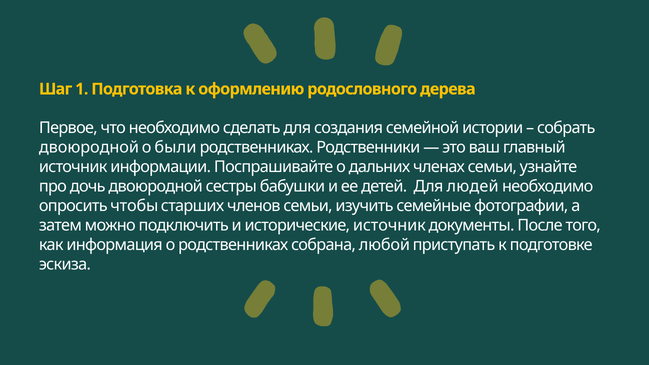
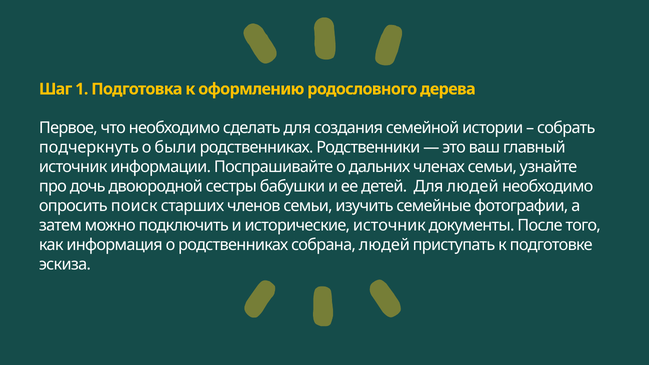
двоюродной at (89, 147): двоюродной -> подчеркнуть
чтобы: чтобы -> поиск
собрана любой: любой -> людей
